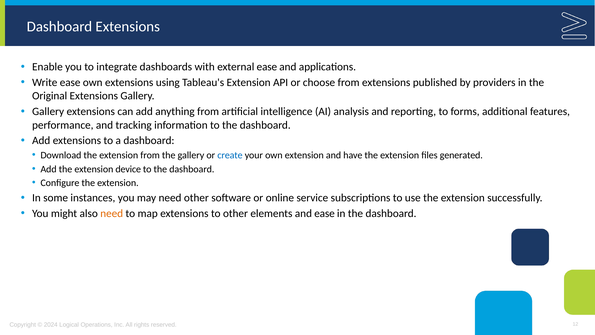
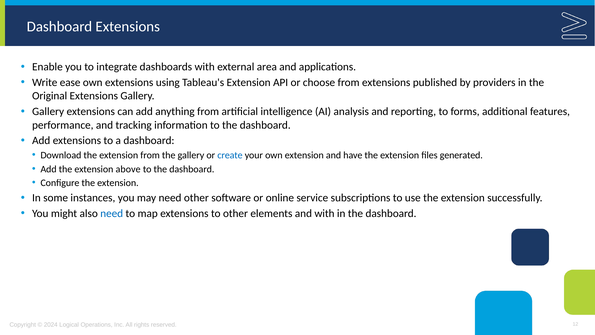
external ease: ease -> area
device: device -> above
need at (112, 213) colour: orange -> blue
and ease: ease -> with
